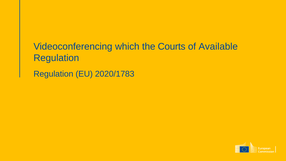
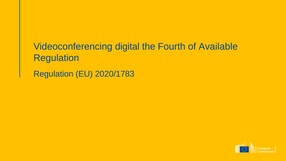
which: which -> digital
Courts: Courts -> Fourth
